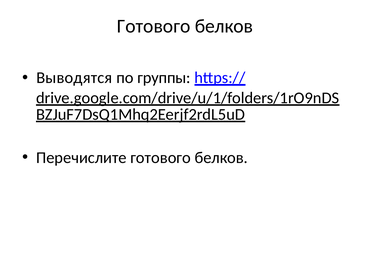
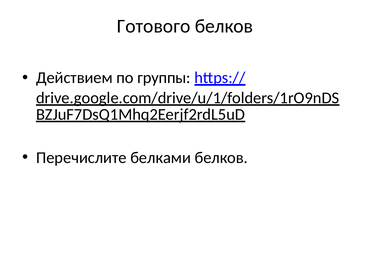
Выводятся: Выводятся -> Действием
Перечислите готового: готового -> белками
